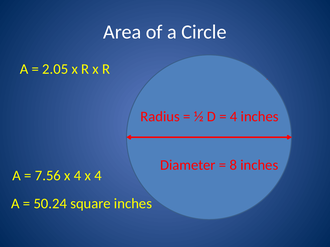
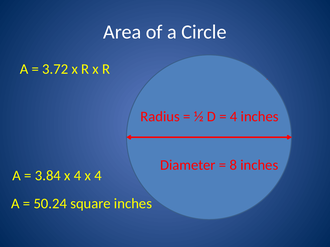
2.05: 2.05 -> 3.72
7.56: 7.56 -> 3.84
